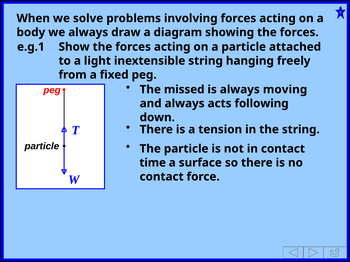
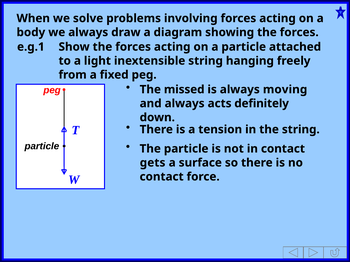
following: following -> definitely
time: time -> gets
